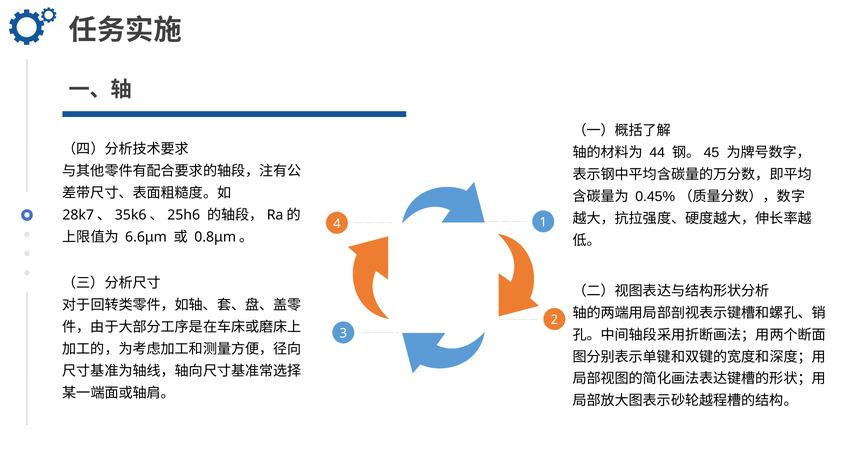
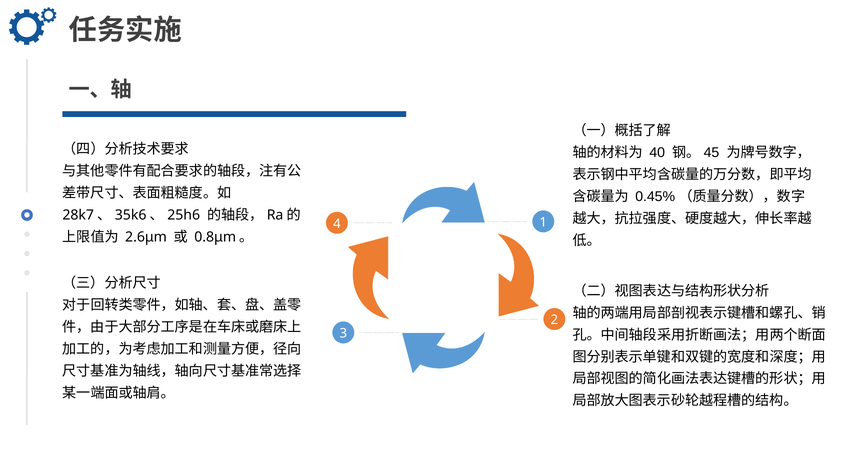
44: 44 -> 40
6.6μm: 6.6μm -> 2.6μm
